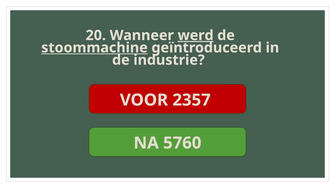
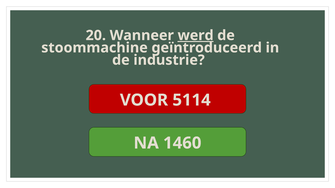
stoommachine underline: present -> none
2357: 2357 -> 5114
5760: 5760 -> 1460
